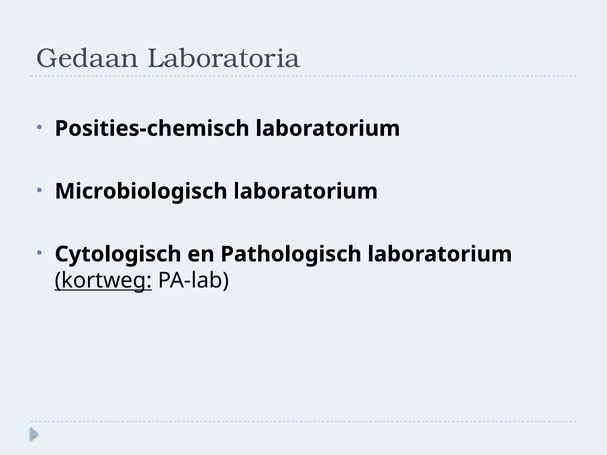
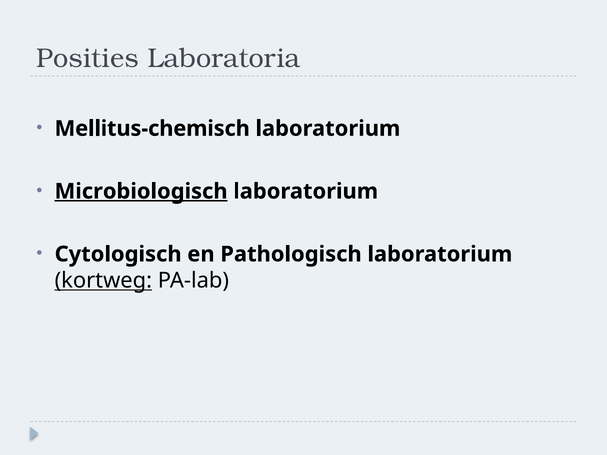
Gedaan: Gedaan -> Posities
Posities-chemisch: Posities-chemisch -> Mellitus-chemisch
Microbiologisch underline: none -> present
